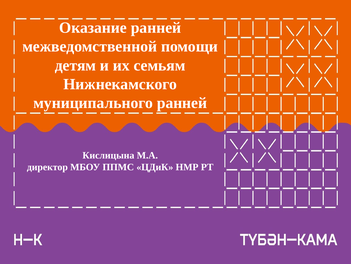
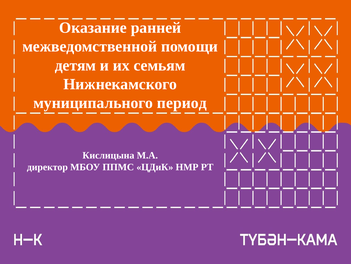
муниципального ранней: ранней -> период
